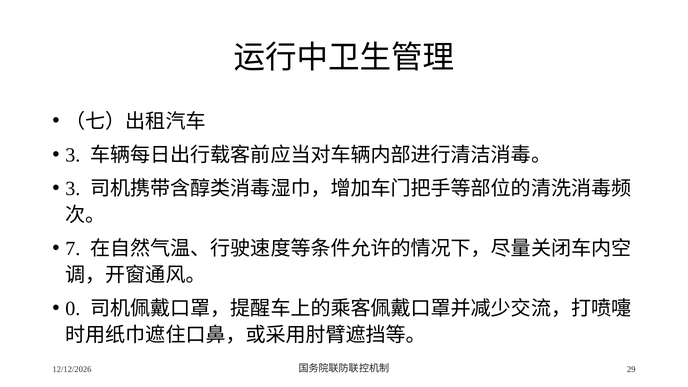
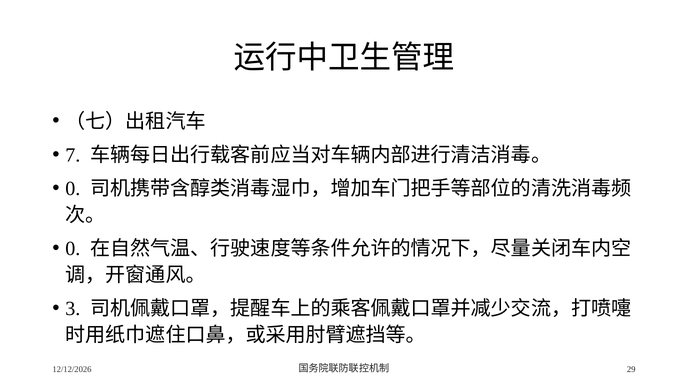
3 at (73, 155): 3 -> 7
3 at (73, 189): 3 -> 0
7 at (73, 249): 7 -> 0
0: 0 -> 3
